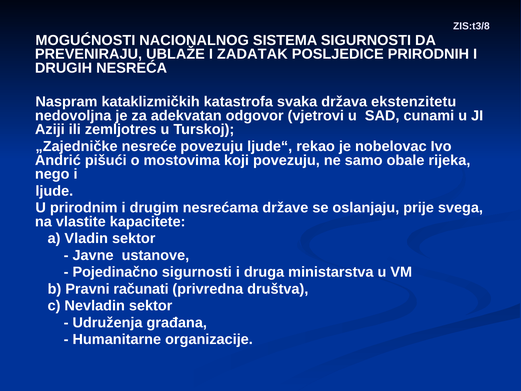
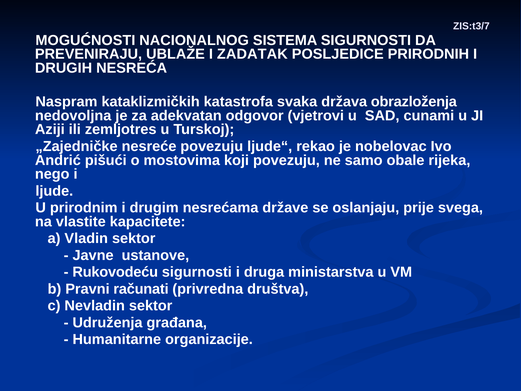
ZIS:t3/8: ZIS:t3/8 -> ZIS:t3/7
ekstenzitetu: ekstenzitetu -> obrazloženja
Pojedinačno: Pojedinačno -> Rukovodeću
